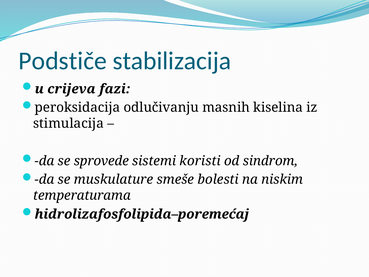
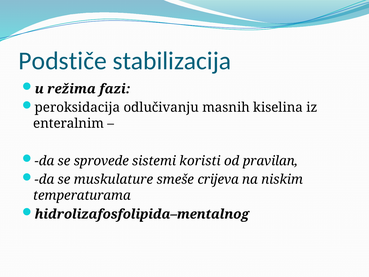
crijeva: crijeva -> režima
stimulacija: stimulacija -> enteralnim
sindrom: sindrom -> pravilan
bolesti: bolesti -> crijeva
hidrolizafosfolipida–poremećaj: hidrolizafosfolipida–poremećaj -> hidrolizafosfolipida–mentalnog
